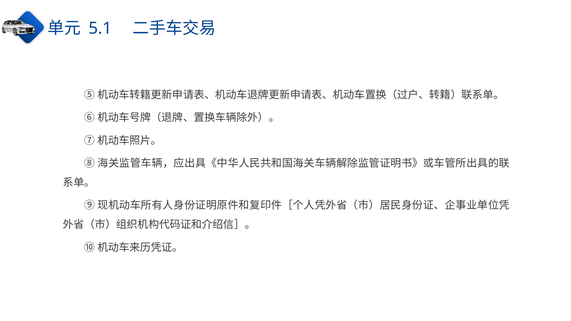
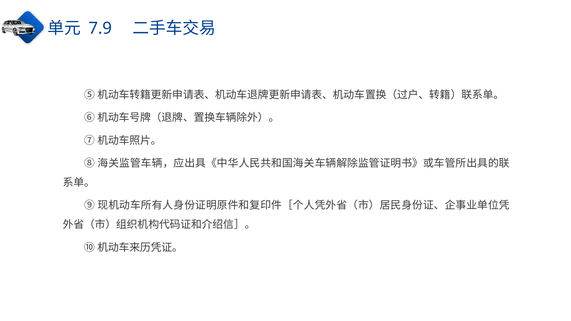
5.1: 5.1 -> 7.9
